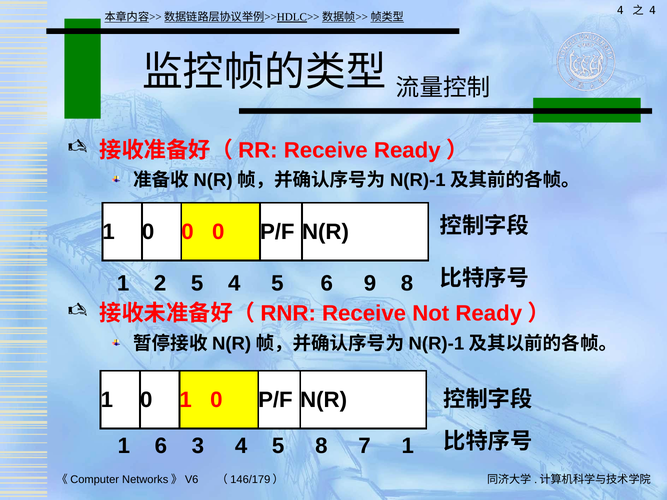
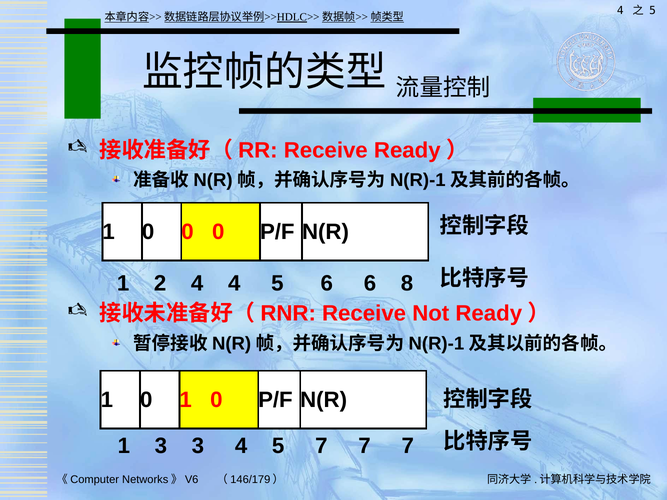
4 at (653, 11): 4 -> 5
2 5: 5 -> 4
6 9: 9 -> 6
1 6: 6 -> 3
5 8: 8 -> 7
1 at (408, 446): 1 -> 7
